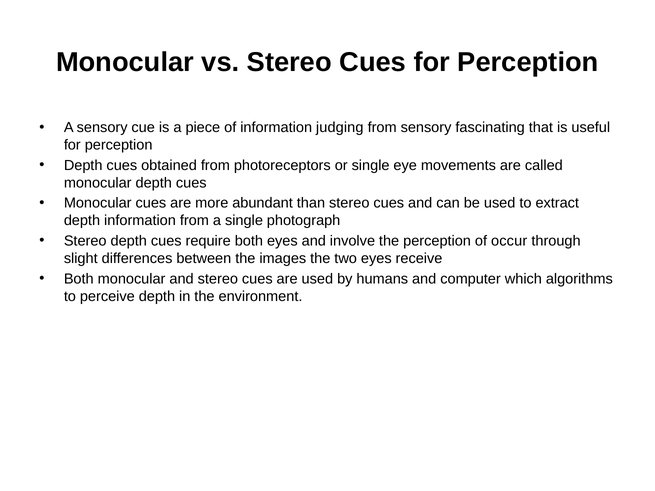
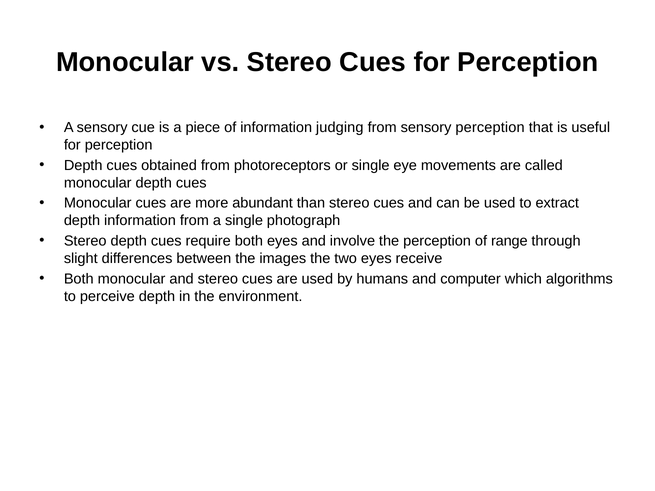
sensory fascinating: fascinating -> perception
occur: occur -> range
